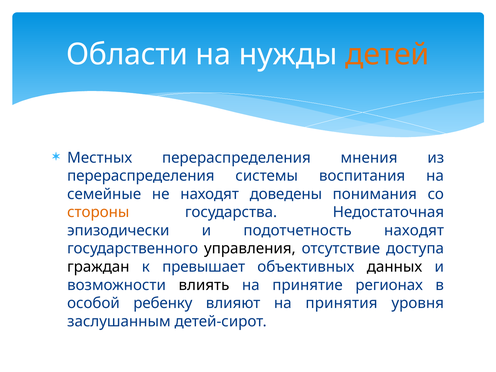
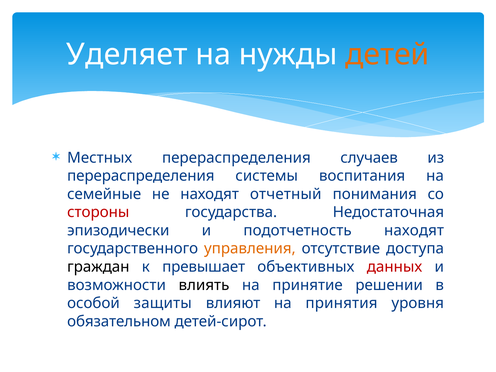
Области: Области -> Уделяет
мнения: мнения -> случаев
доведены: доведены -> отчетный
стороны colour: orange -> red
управления colour: black -> orange
данных colour: black -> red
регионах: регионах -> решении
ребенку: ребенку -> защиты
заслушанным: заслушанным -> обязательном
